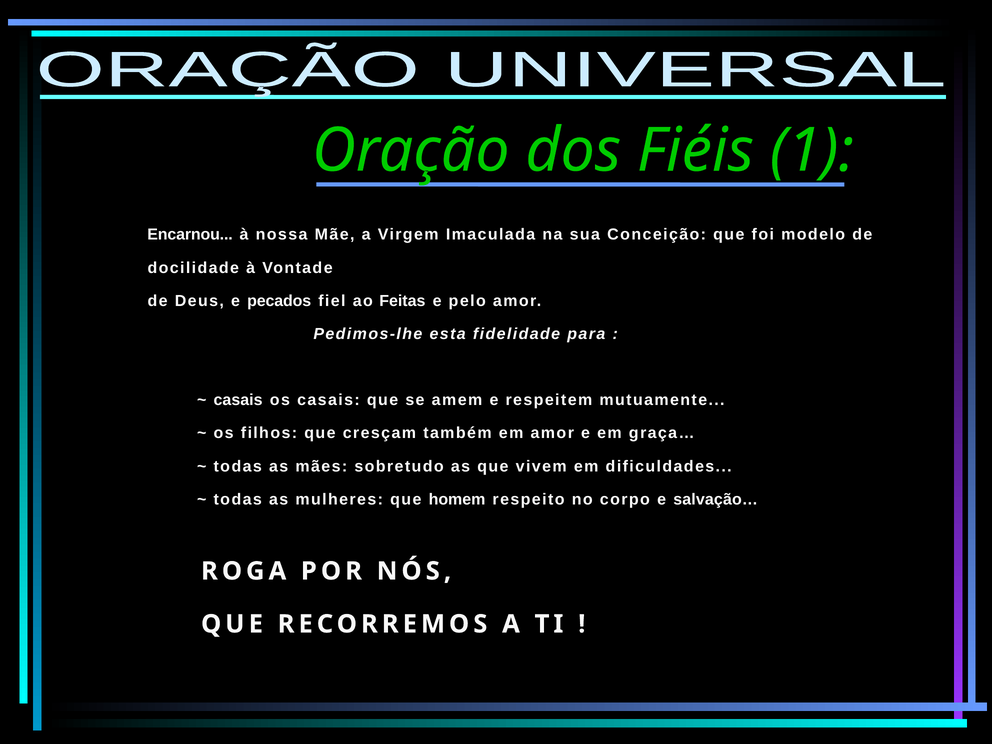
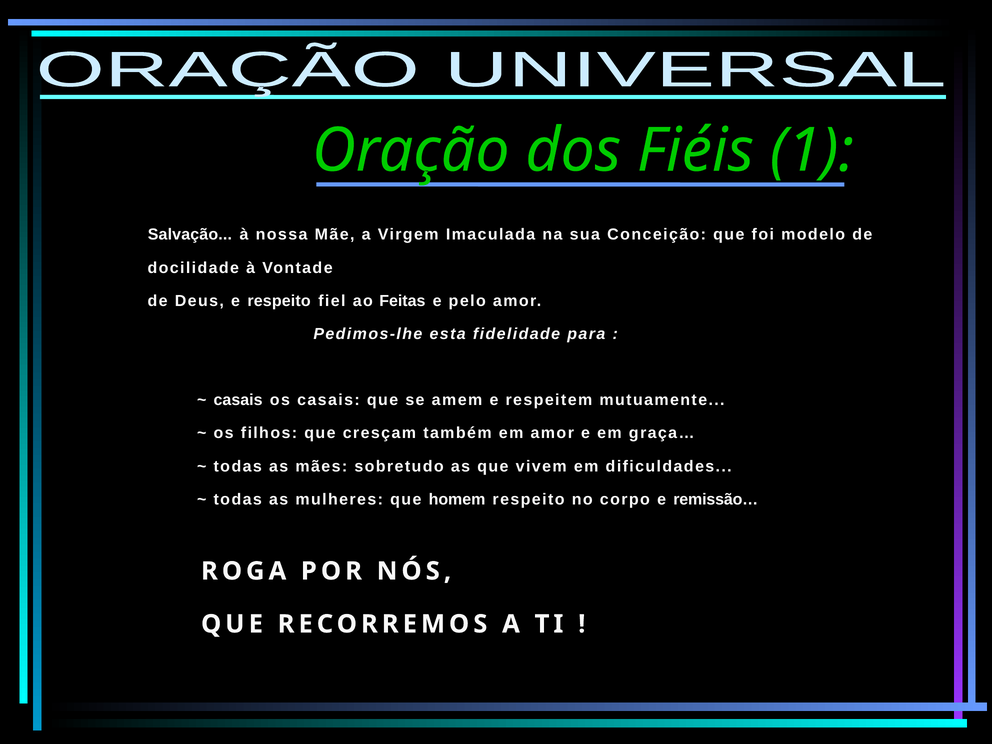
Encarnou: Encarnou -> Salvação
e pecados: pecados -> respeito
salvação…: salvação… -> remissão…
